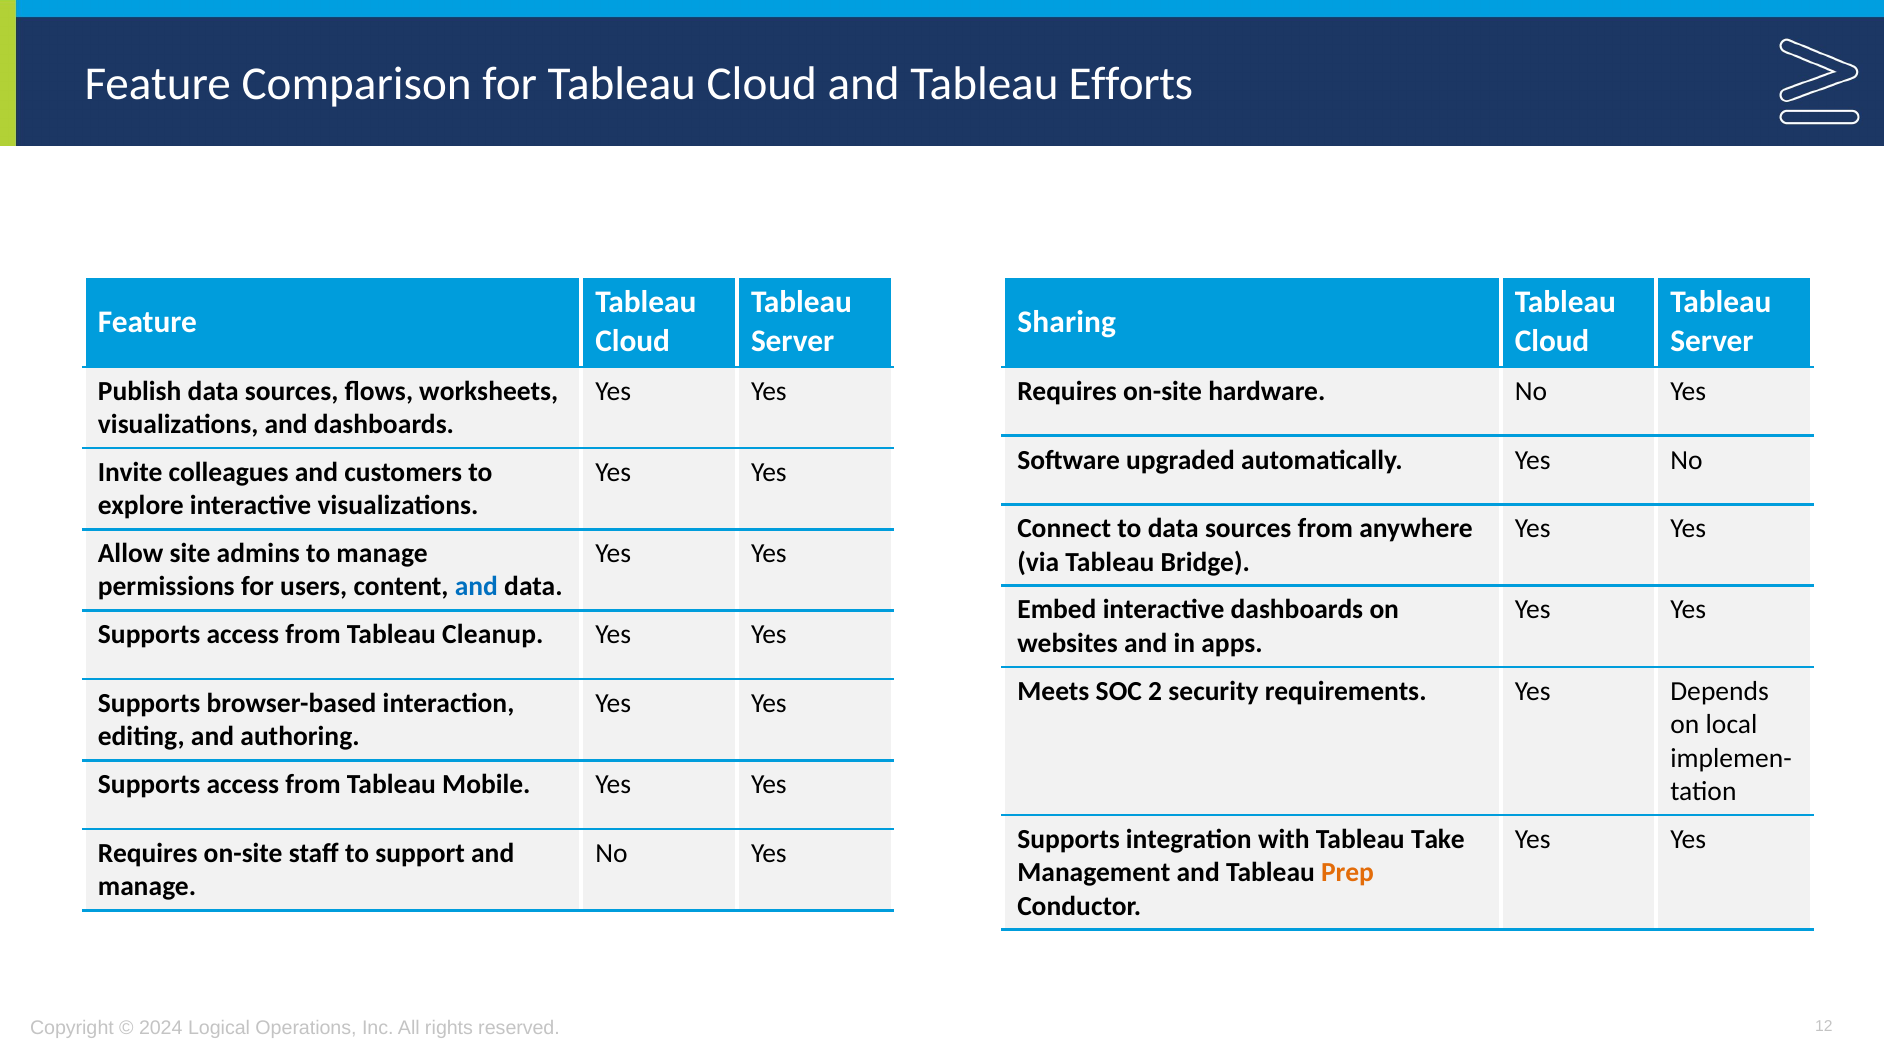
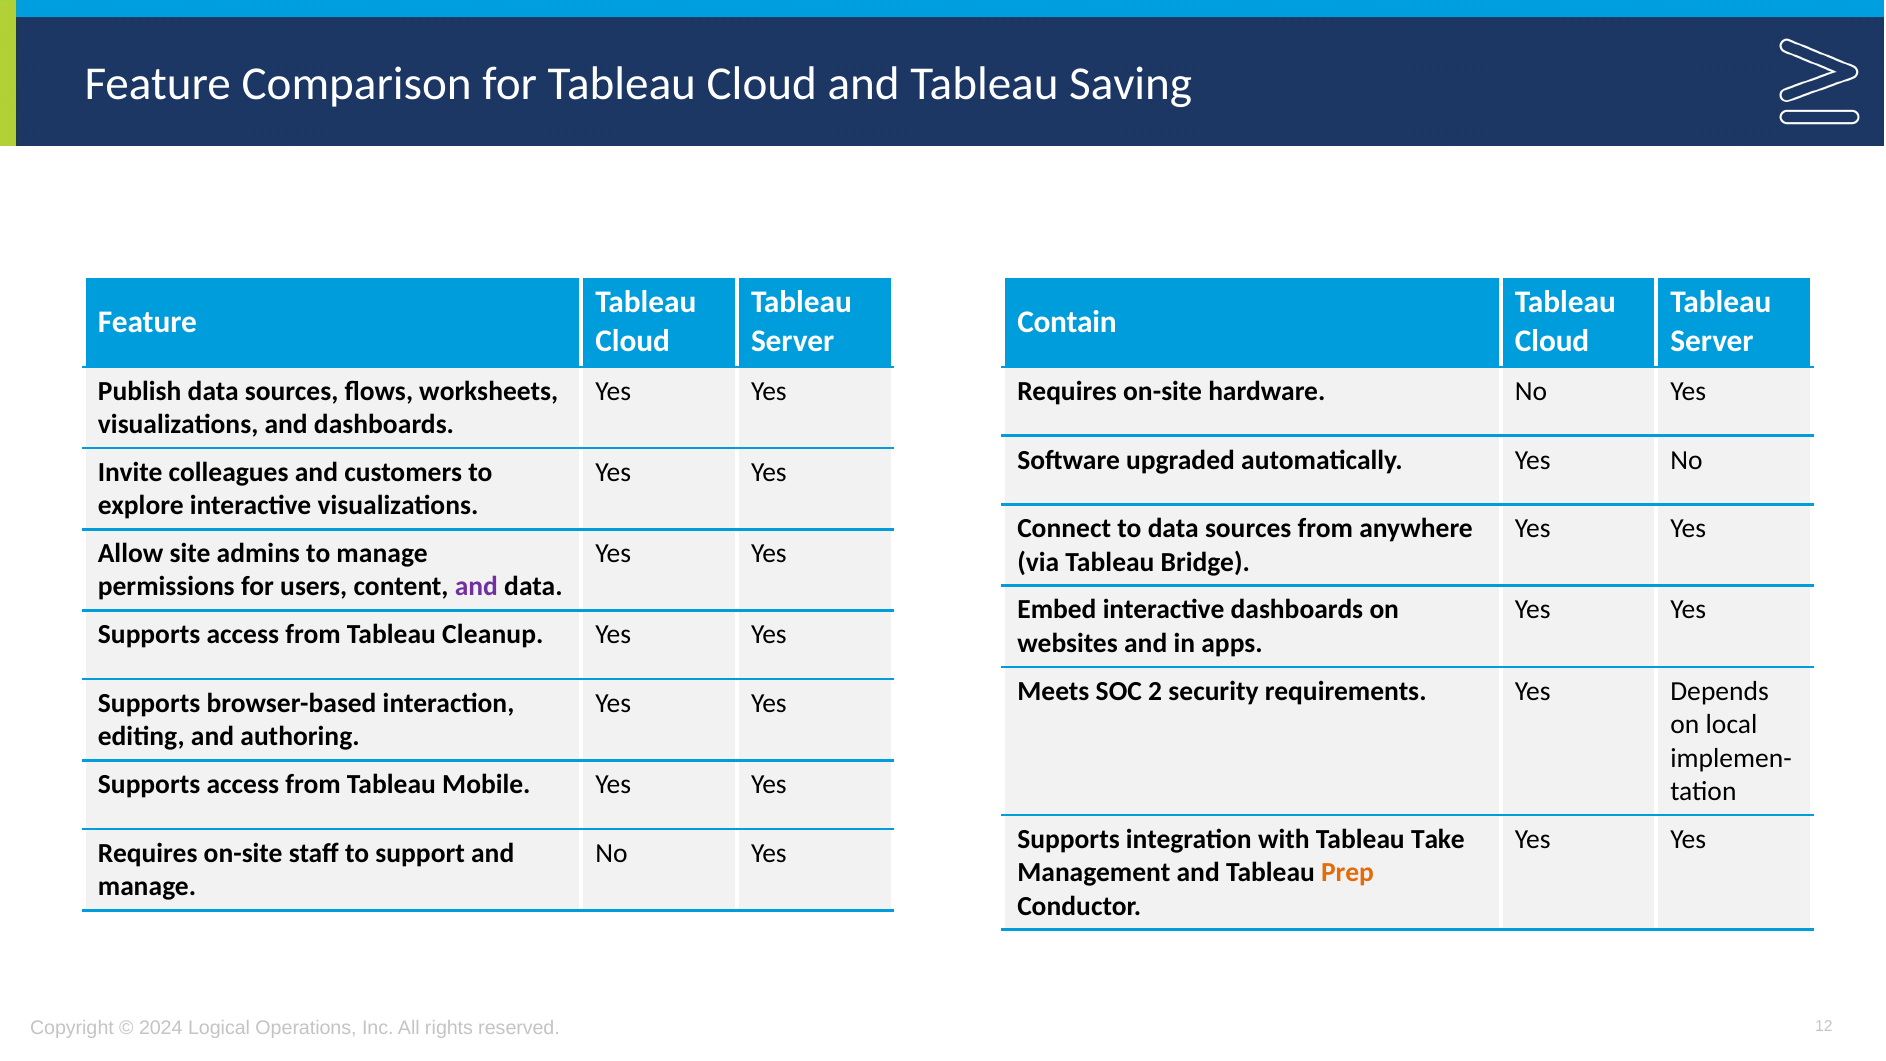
Efforts: Efforts -> Saving
Sharing: Sharing -> Contain
and at (476, 587) colour: blue -> purple
